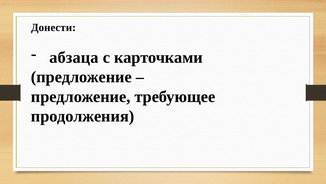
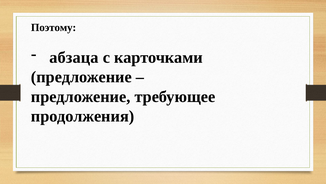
Донести: Донести -> Поэтому
